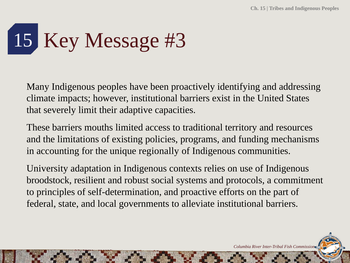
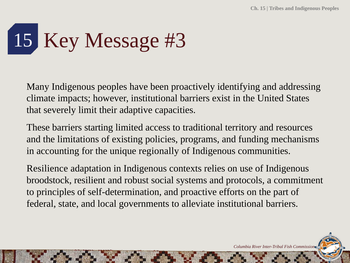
mouths: mouths -> starting
University: University -> Resilience
